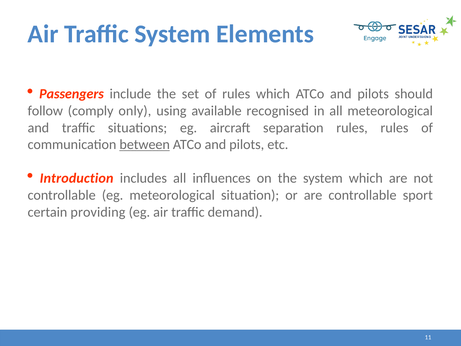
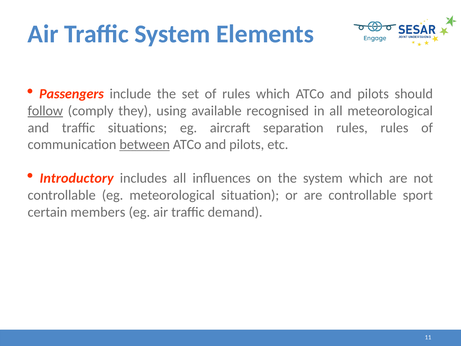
follow underline: none -> present
only: only -> they
Introduction: Introduction -> Introductory
providing: providing -> members
